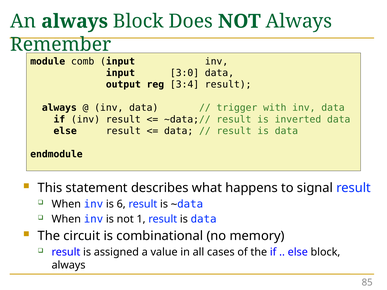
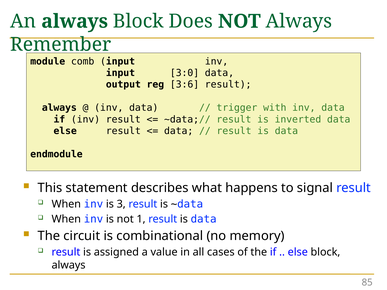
3:4: 3:4 -> 3:6
6: 6 -> 3
